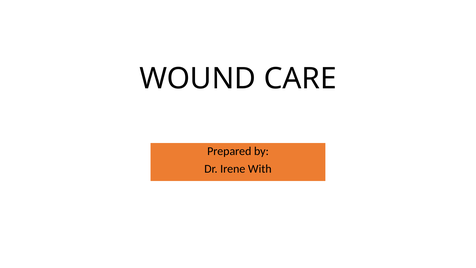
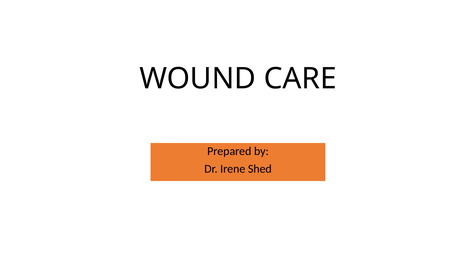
With: With -> Shed
